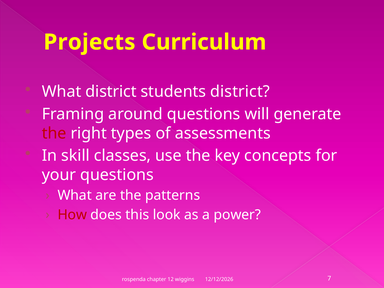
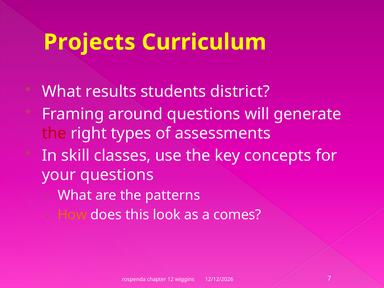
What district: district -> results
How colour: red -> orange
power: power -> comes
